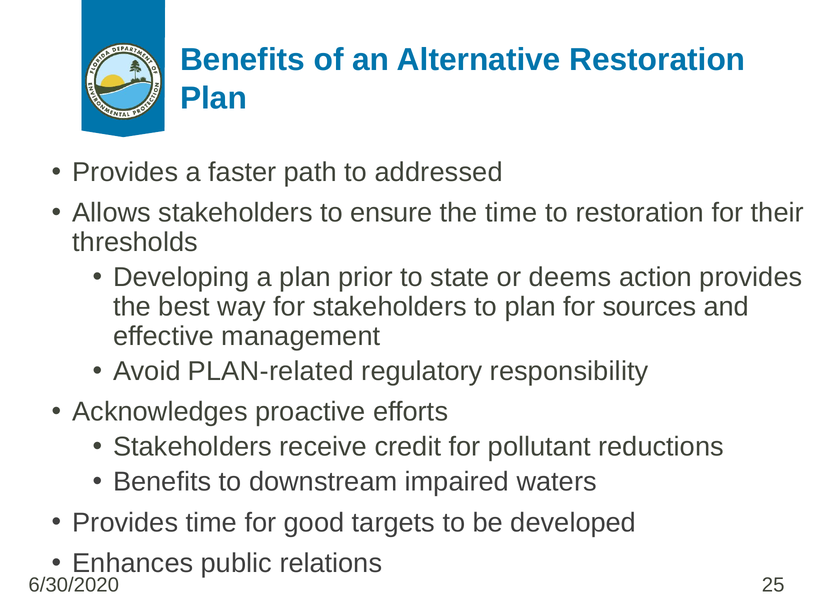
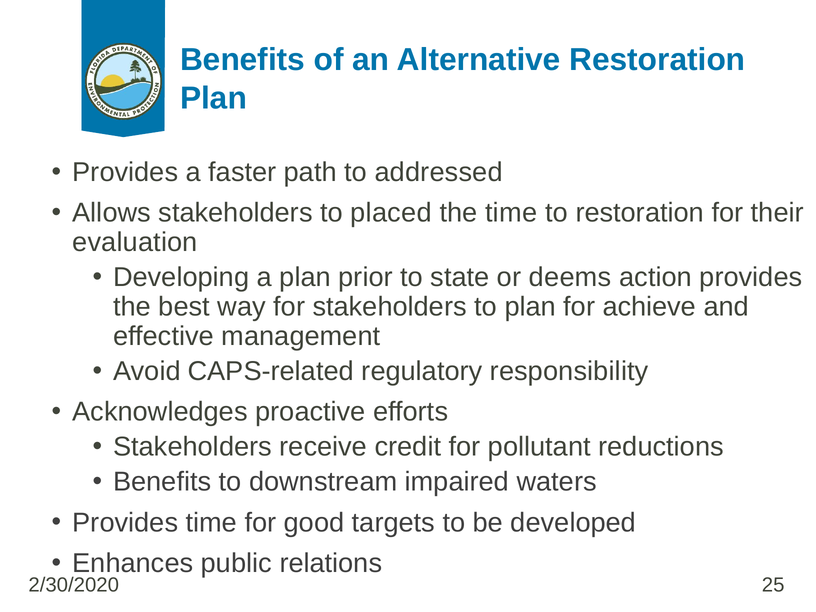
ensure: ensure -> placed
thresholds: thresholds -> evaluation
sources: sources -> achieve
PLAN-related: PLAN-related -> CAPS-related
6/30/2020: 6/30/2020 -> 2/30/2020
